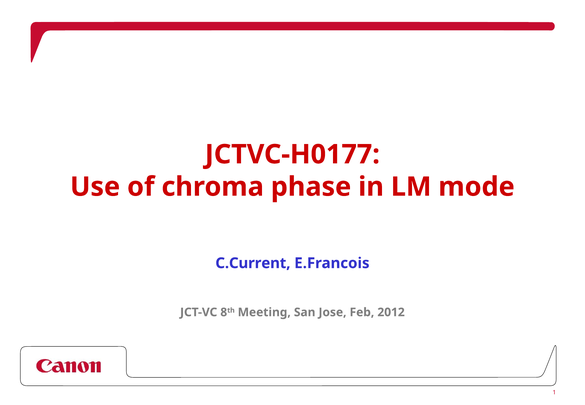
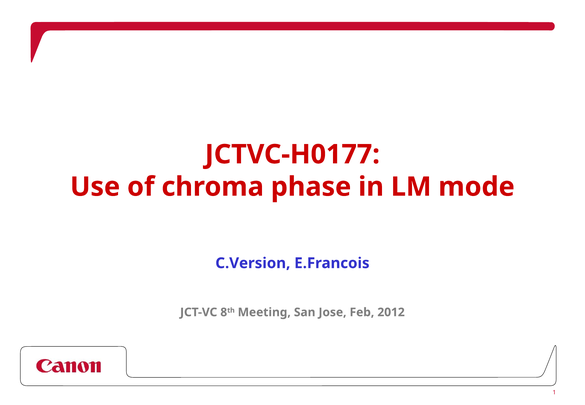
C.Current: C.Current -> C.Version
